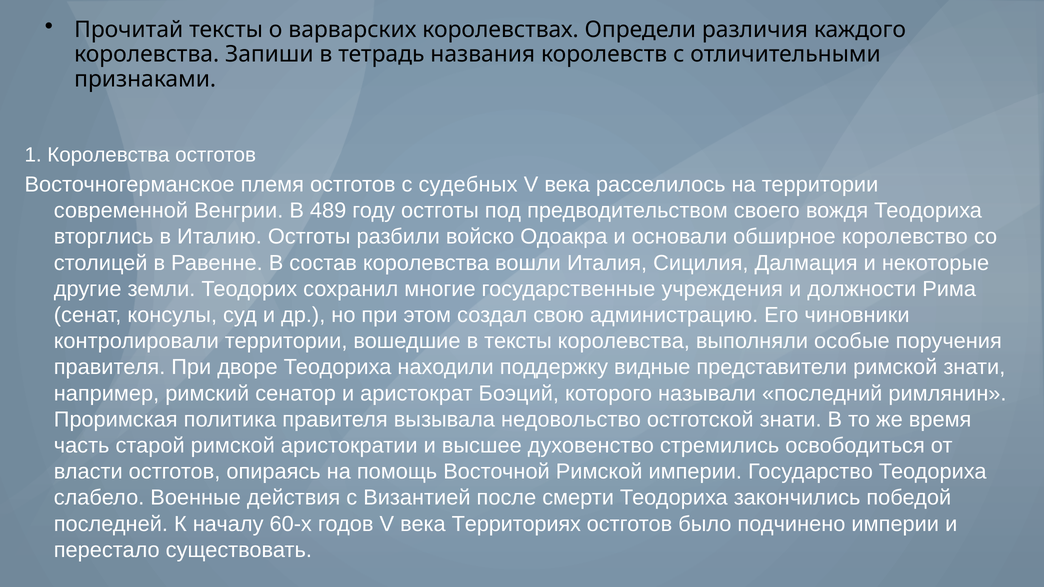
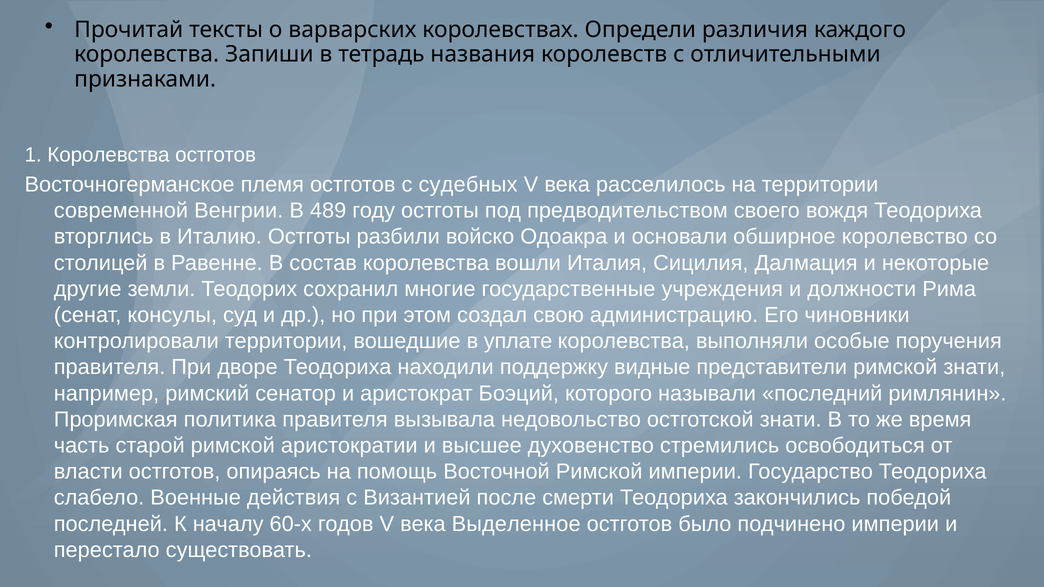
в тексты: тексты -> уплате
Территориях: Территориях -> Выделенное
